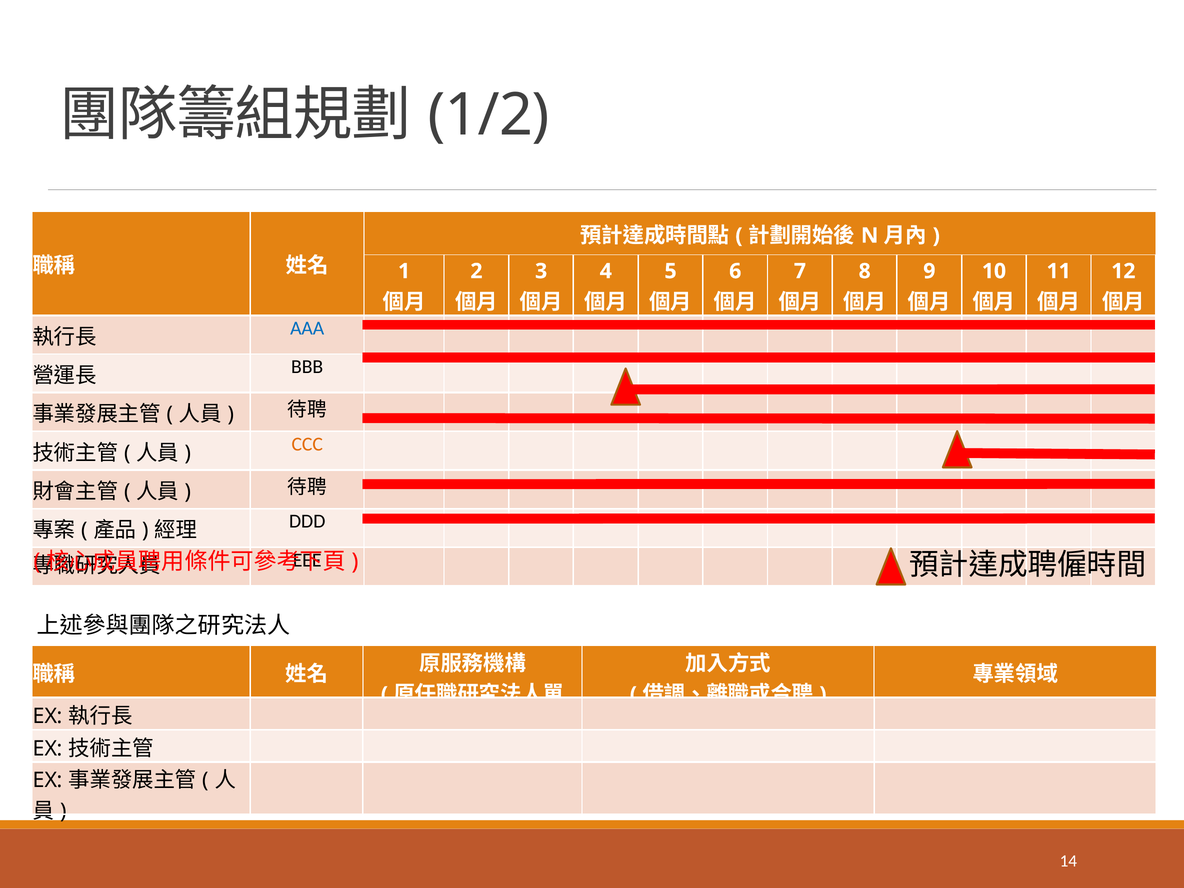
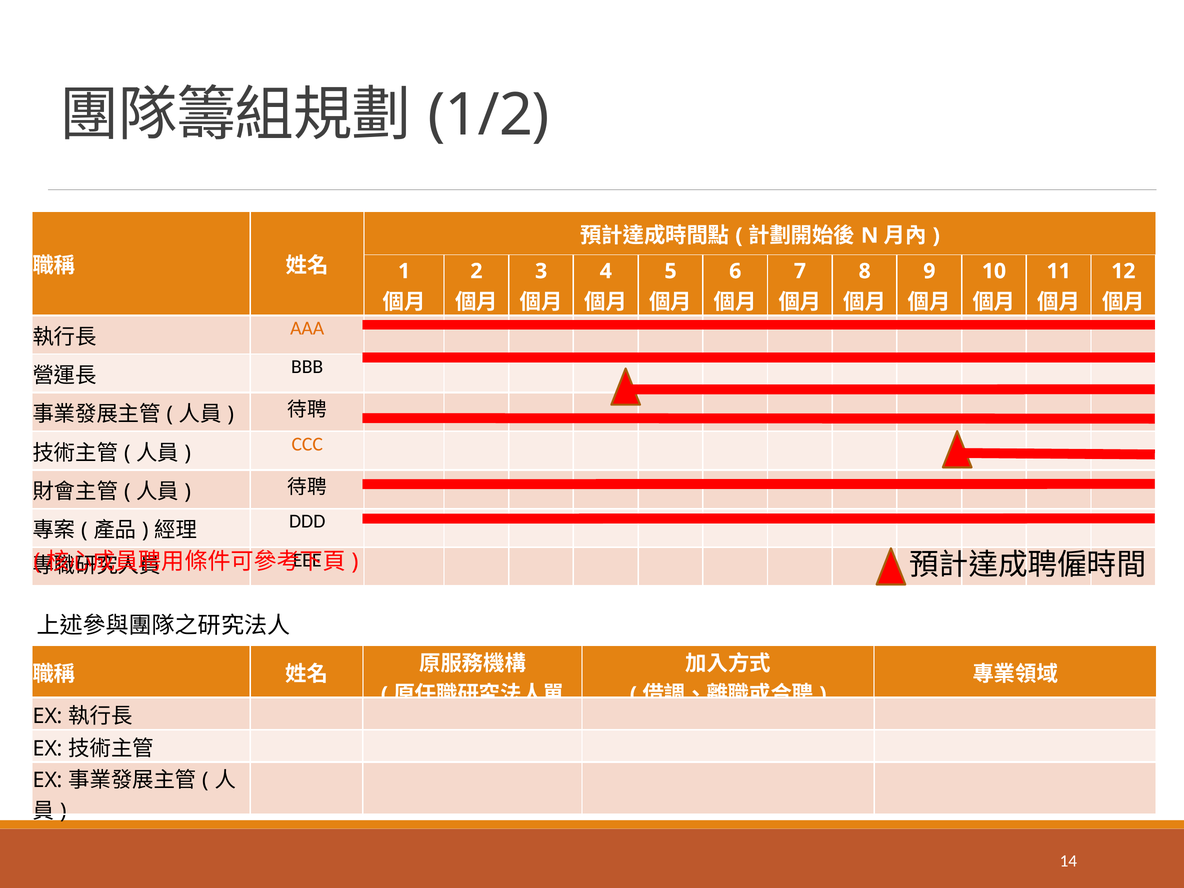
AAA colour: blue -> orange
